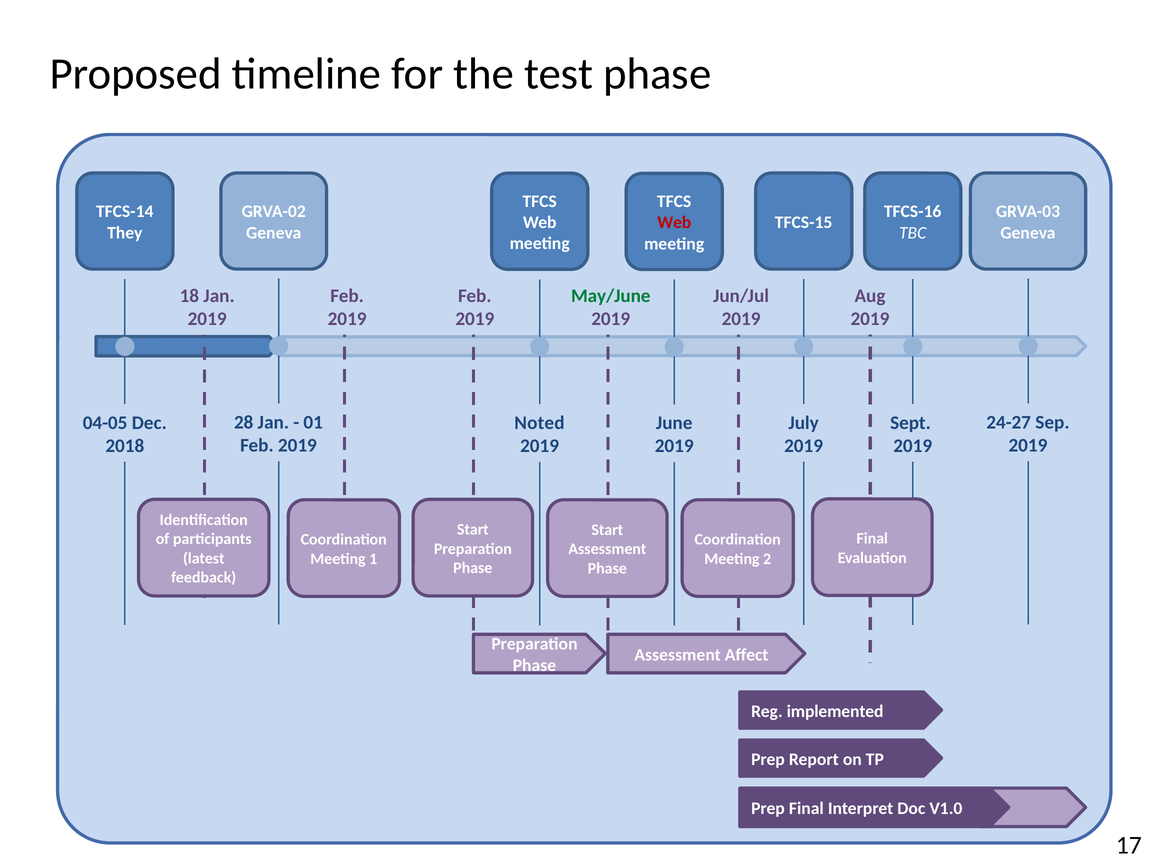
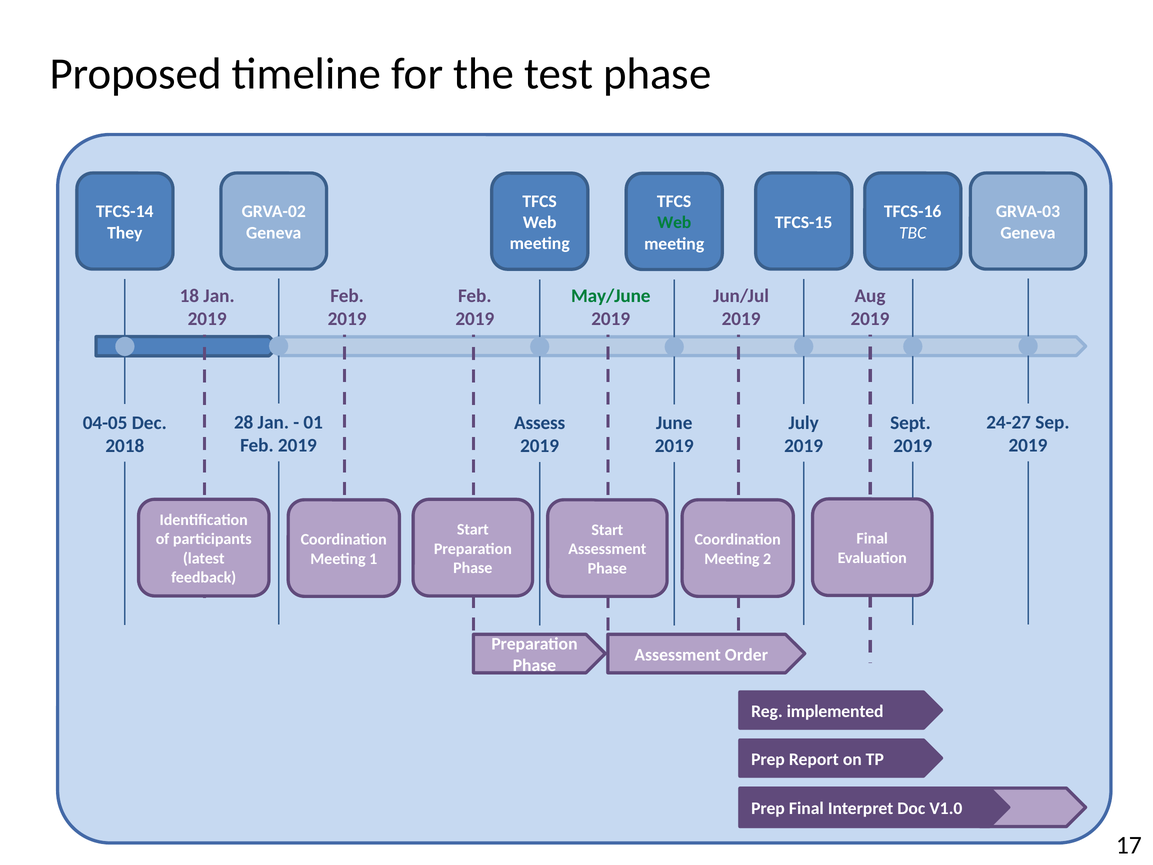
Web at (674, 223) colour: red -> green
Noted: Noted -> Assess
Affect: Affect -> Order
